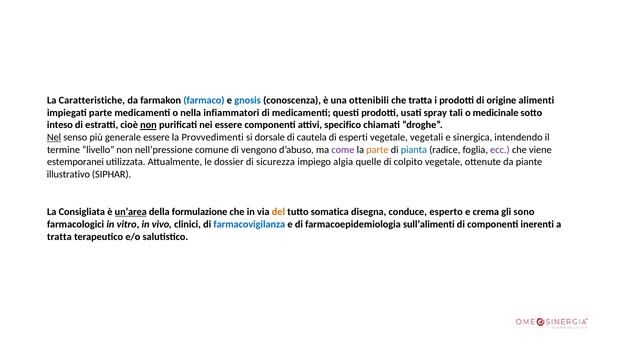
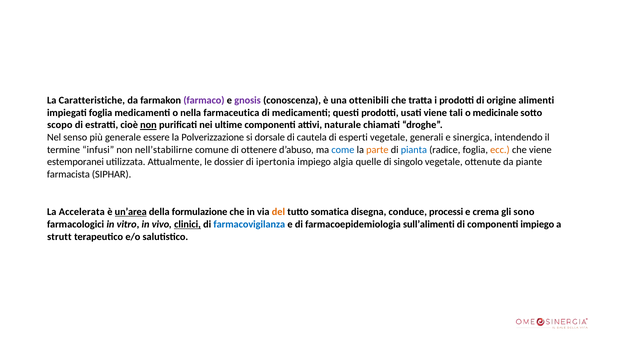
farmaco colour: blue -> purple
gnosis colour: blue -> purple
impiegati parte: parte -> foglia
infiammatori: infiammatori -> farmaceutica
usati spray: spray -> viene
inteso: inteso -> scopo
nei essere: essere -> ultime
specifico: specifico -> naturale
Nel underline: present -> none
Provvedimenti: Provvedimenti -> Polverizzazione
vegetali: vegetali -> generali
livello: livello -> infusi
nell’pressione: nell’pressione -> nell’stabilirne
vengono: vengono -> ottenere
come colour: purple -> blue
ecc colour: purple -> orange
sicurezza: sicurezza -> ipertonia
colpito: colpito -> singolo
illustrativo: illustrativo -> farmacista
Consigliata: Consigliata -> Accelerata
esperto: esperto -> processi
clinici underline: none -> present
componenti inerenti: inerenti -> impiego
tratta at (59, 237): tratta -> strutt
